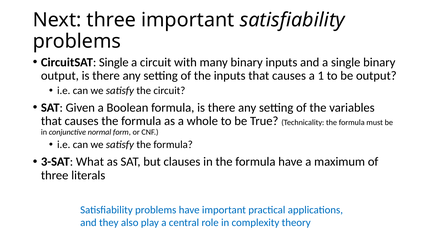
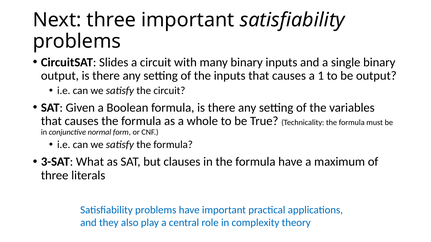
CircuitSAT Single: Single -> Slides
